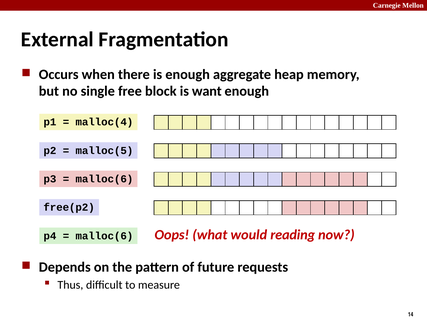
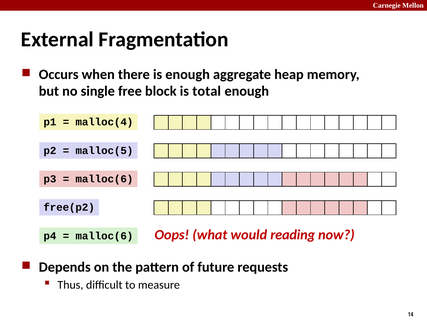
want: want -> total
